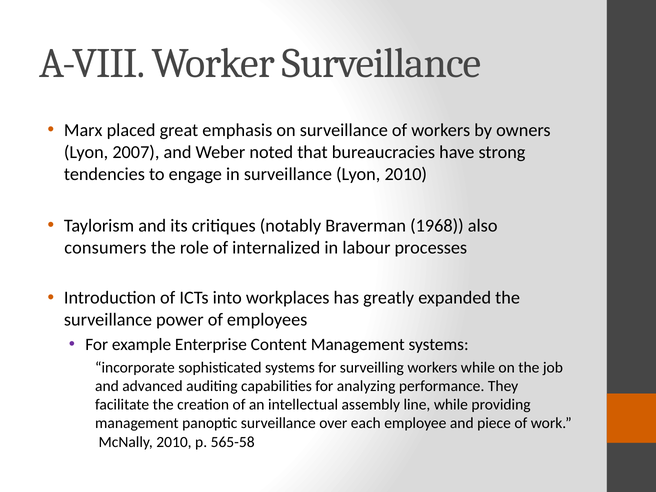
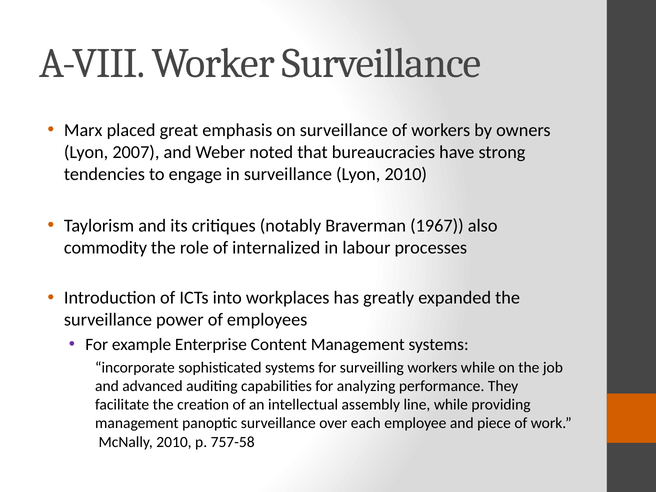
1968: 1968 -> 1967
consumers: consumers -> commodity
565-58: 565-58 -> 757-58
